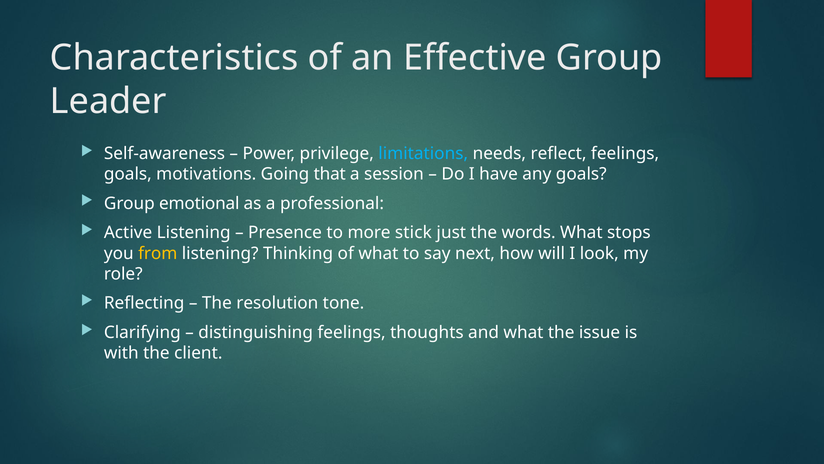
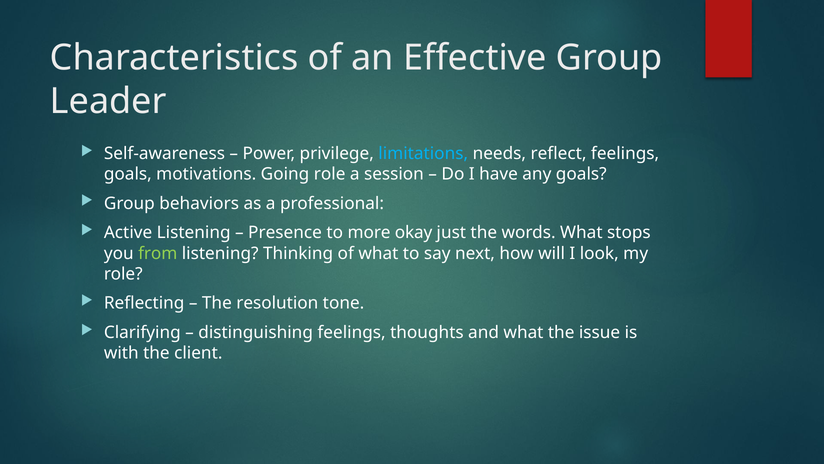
Going that: that -> role
emotional: emotional -> behaviors
stick: stick -> okay
from colour: yellow -> light green
